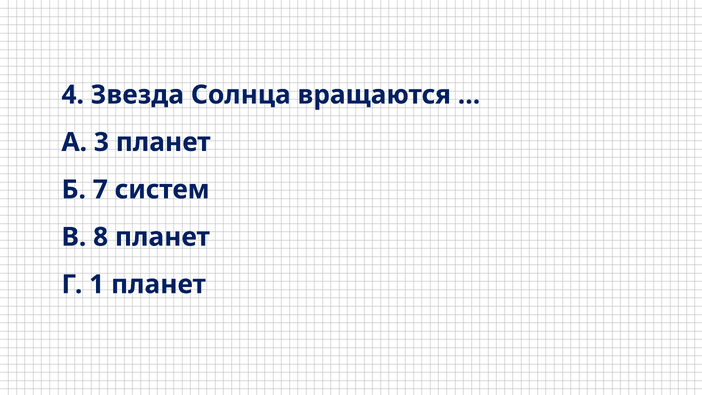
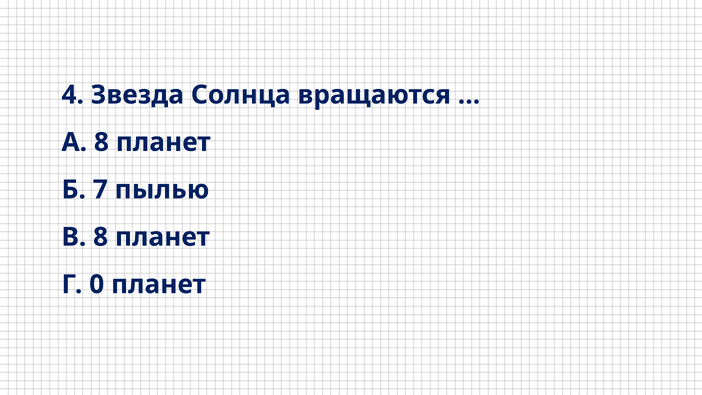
А 3: 3 -> 8
систем: систем -> пылью
1: 1 -> 0
